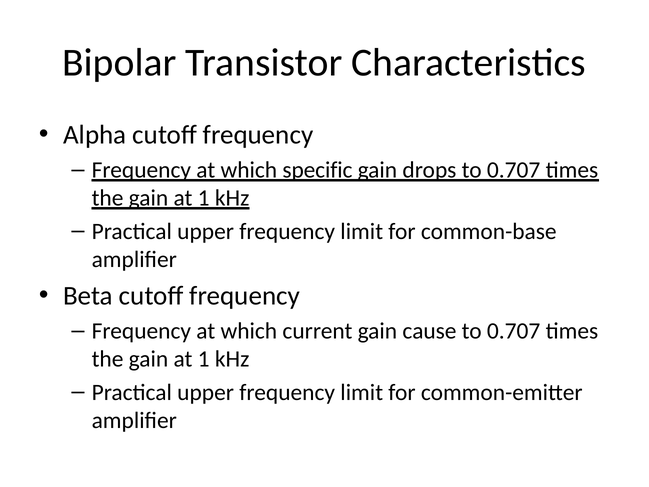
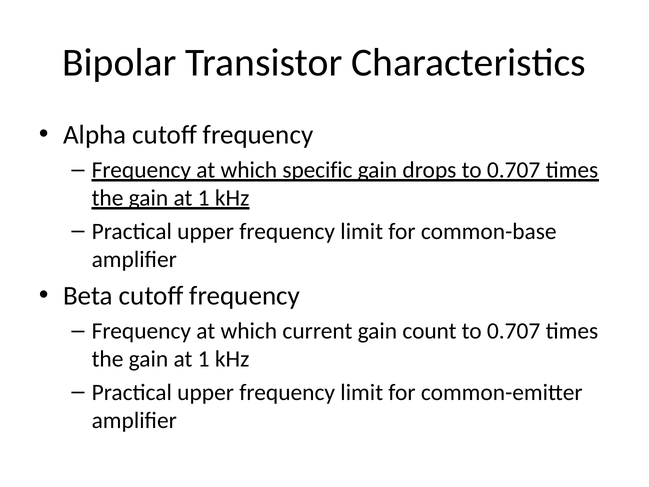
cause: cause -> count
